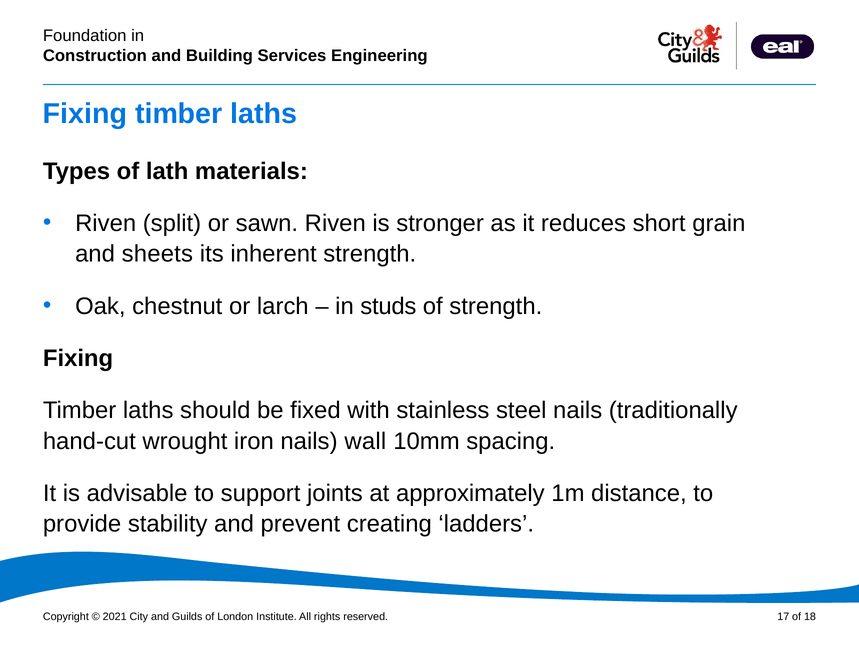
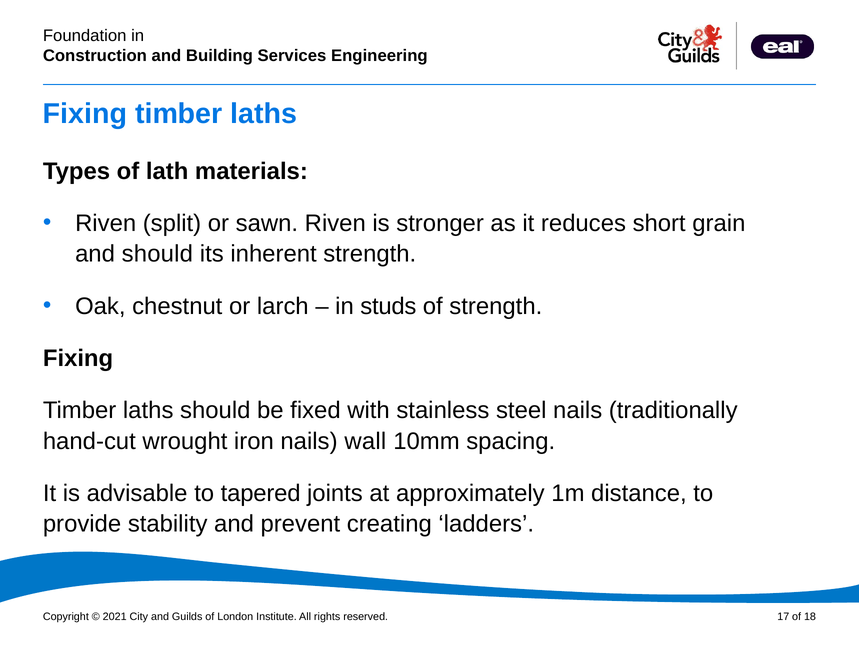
and sheets: sheets -> should
support: support -> tapered
